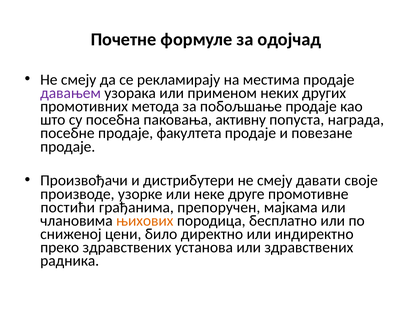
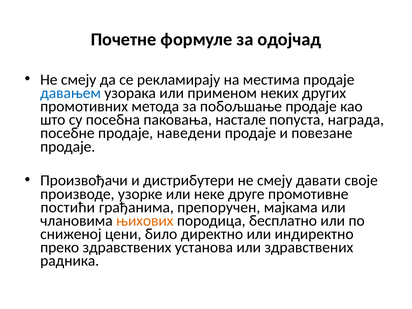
давањем colour: purple -> blue
активну: активну -> настале
факултета: факултета -> наведени
